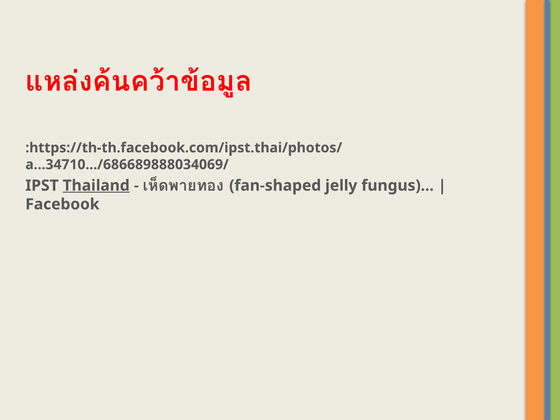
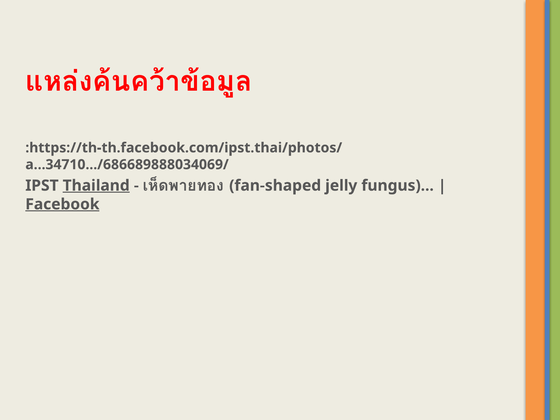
Facebook underline: none -> present
